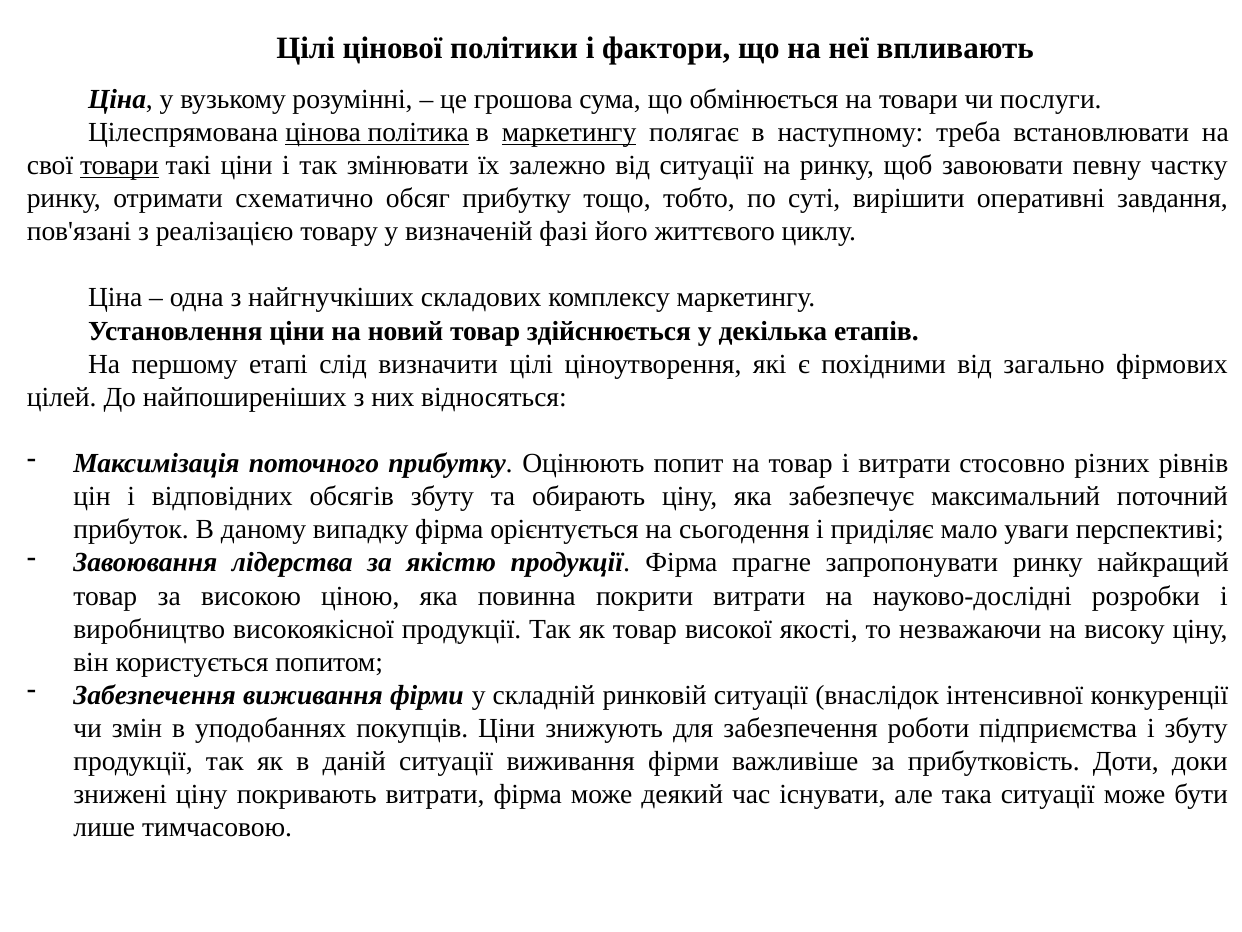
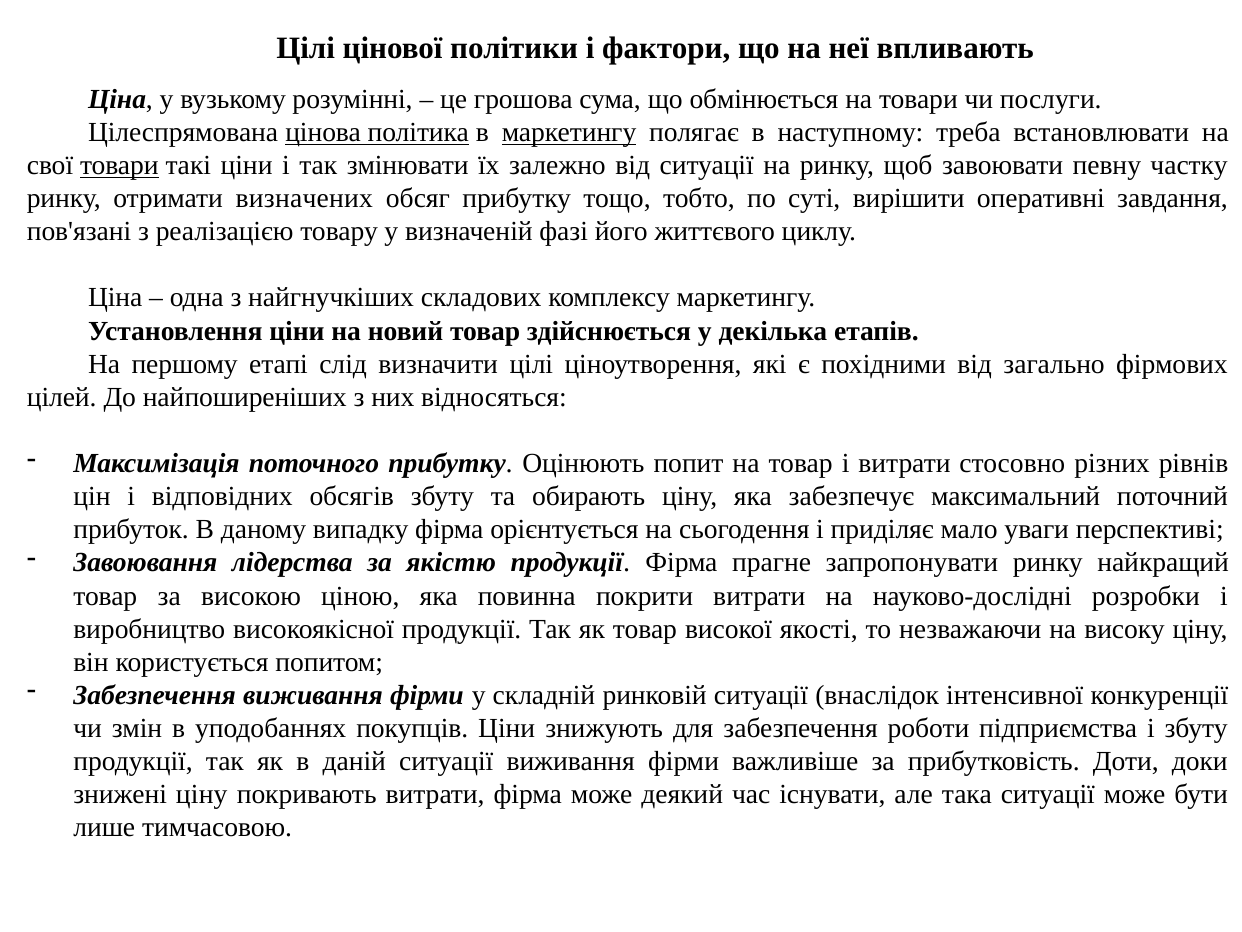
схематично: схематично -> визначених
